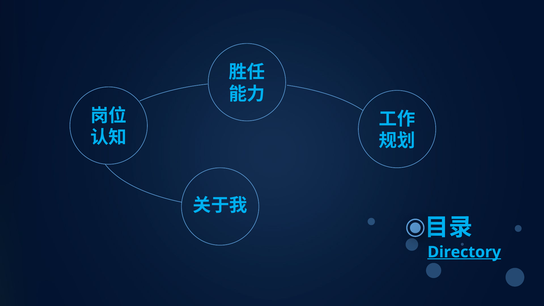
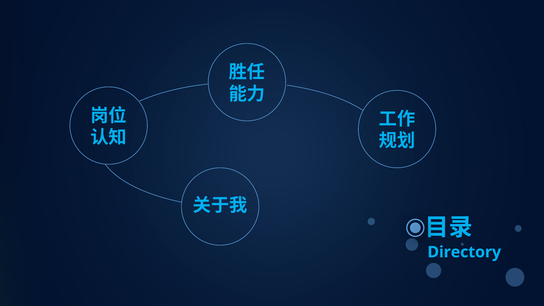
Directory underline: present -> none
